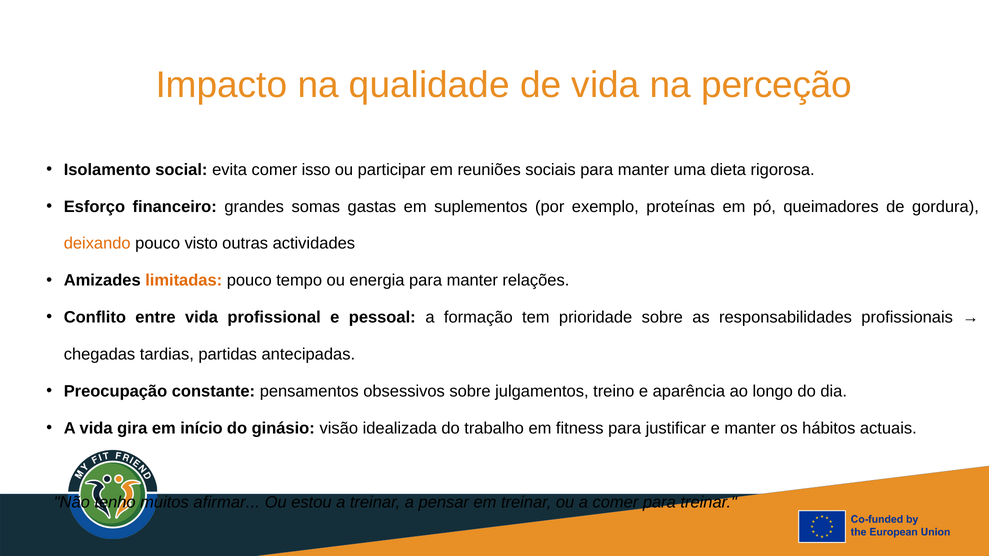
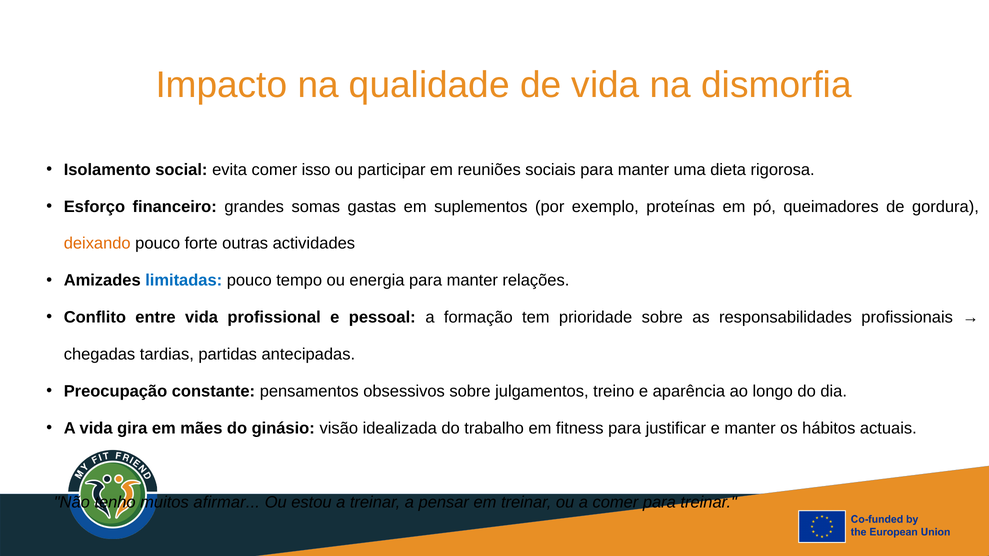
perceção: perceção -> dismorfia
visto: visto -> forte
limitadas colour: orange -> blue
início: início -> mães
